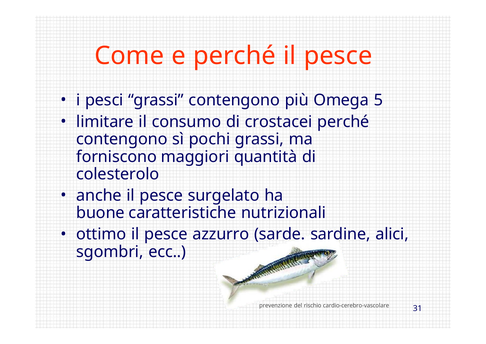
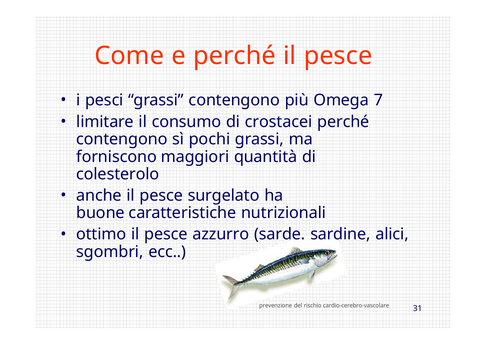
5: 5 -> 7
